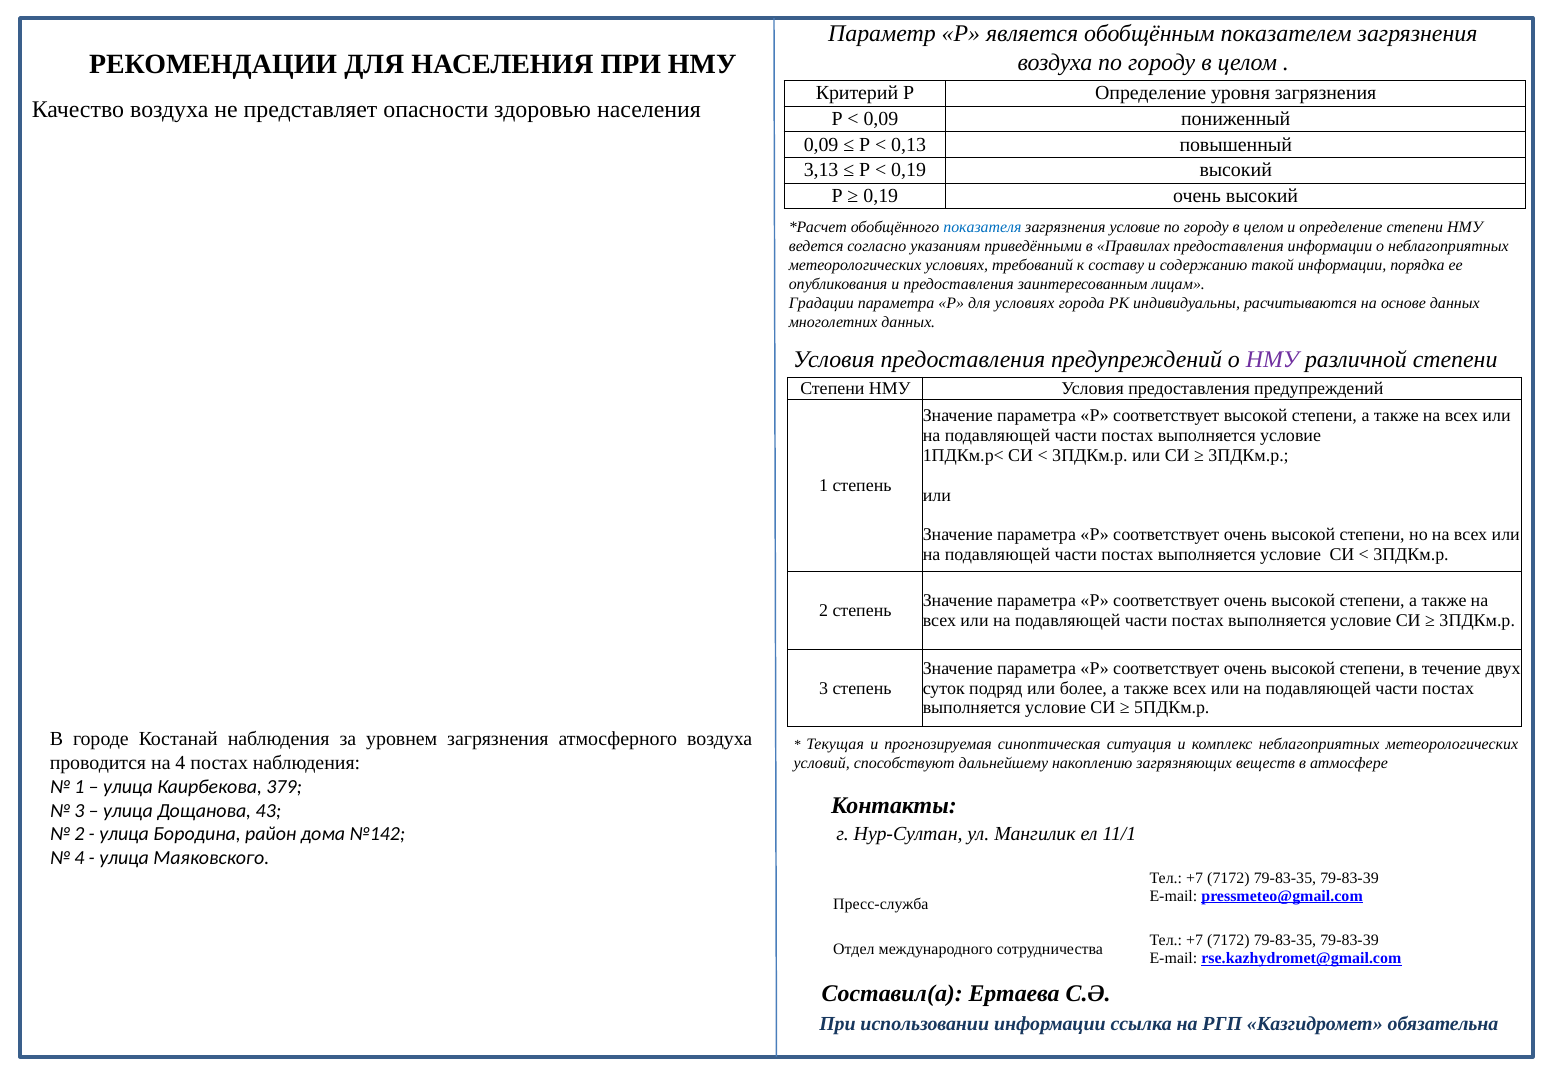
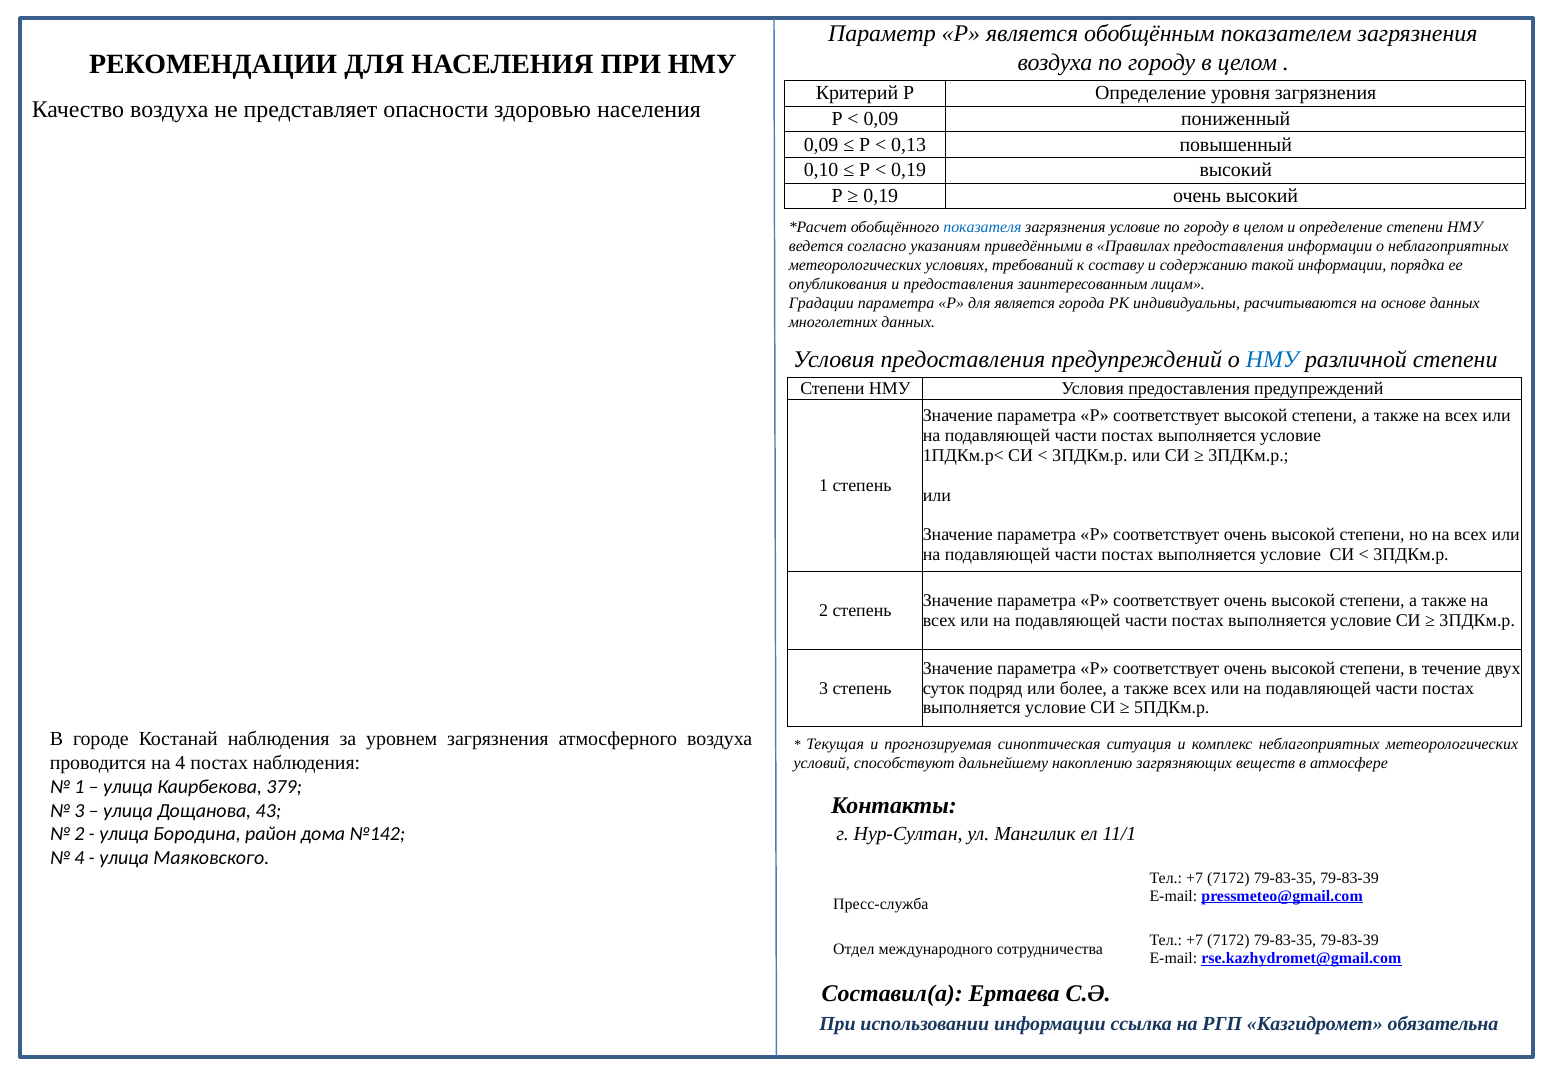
3,13: 3,13 -> 0,10
для условиях: условиях -> является
НМУ at (1272, 360) colour: purple -> blue
